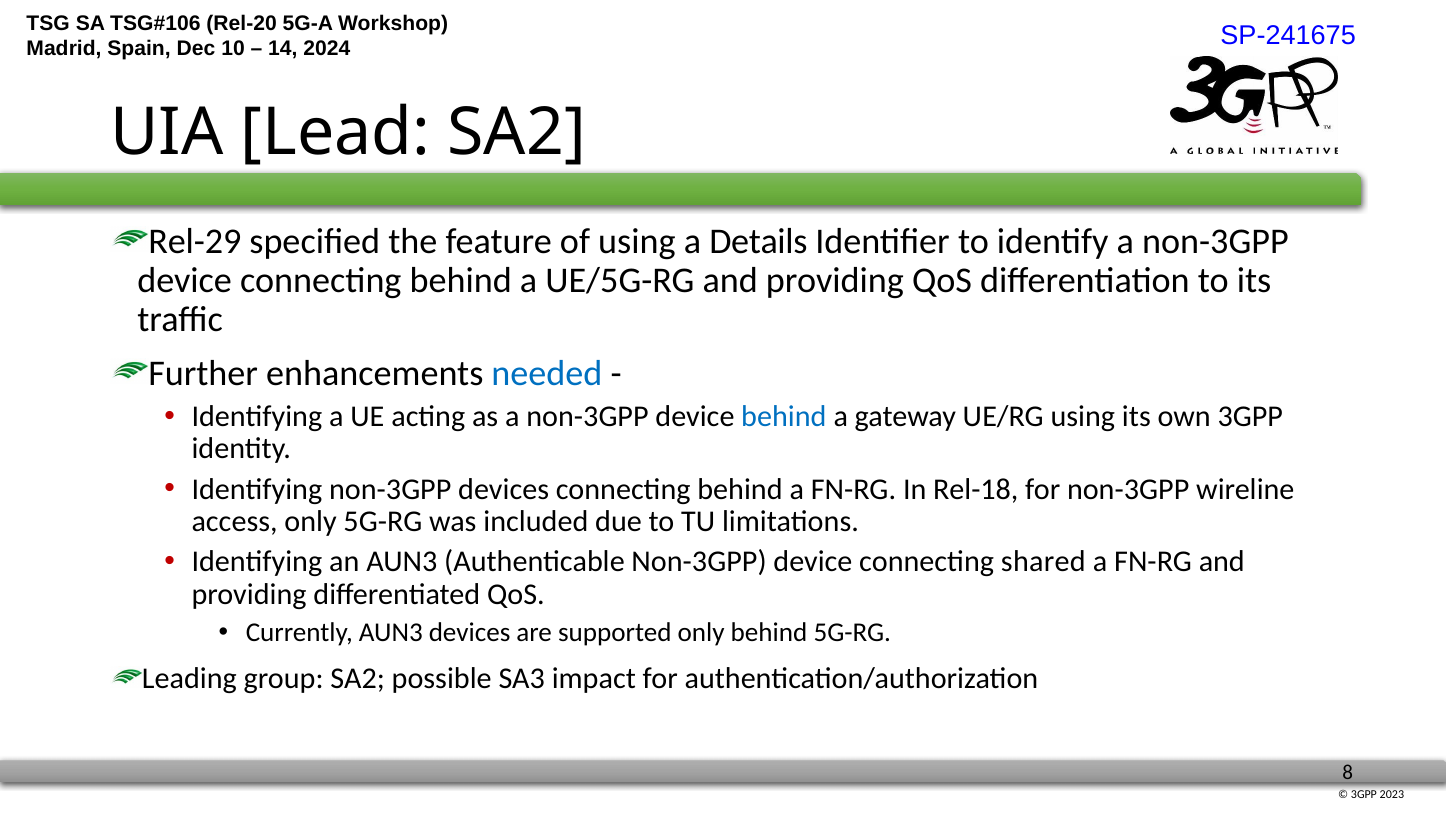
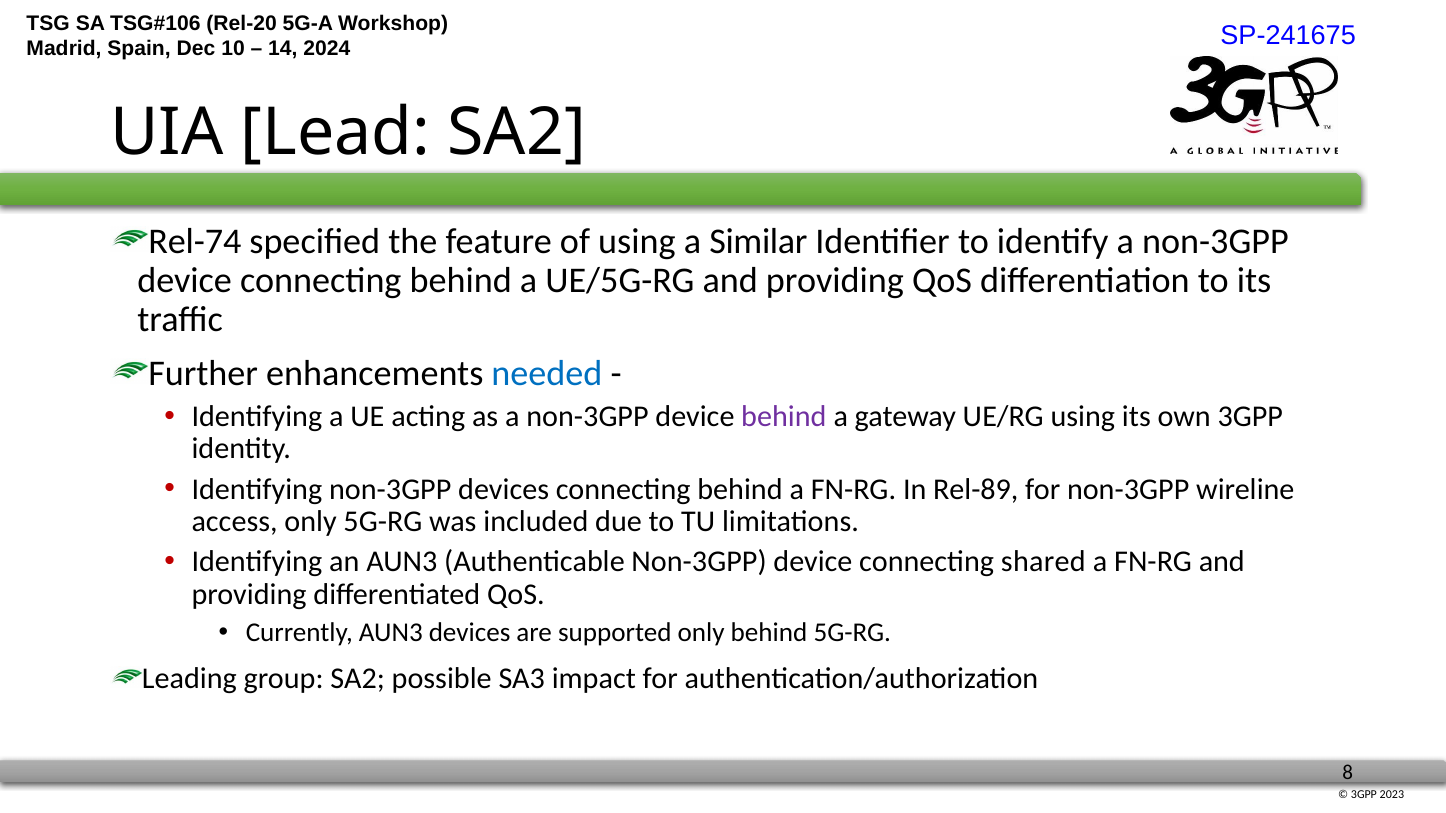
Rel-29: Rel-29 -> Rel-74
Details: Details -> Similar
behind at (784, 417) colour: blue -> purple
Rel-18: Rel-18 -> Rel-89
